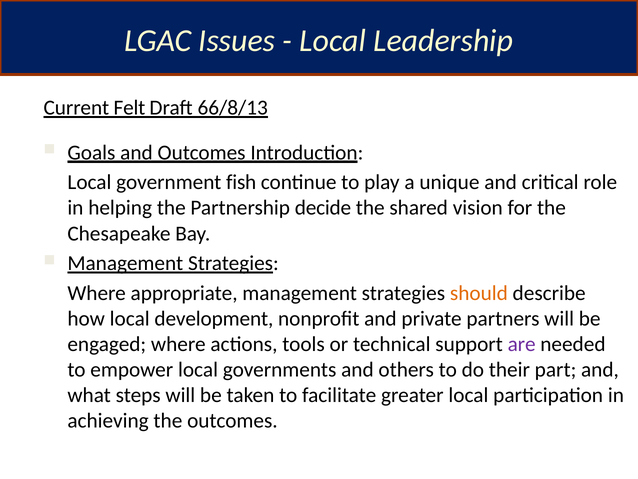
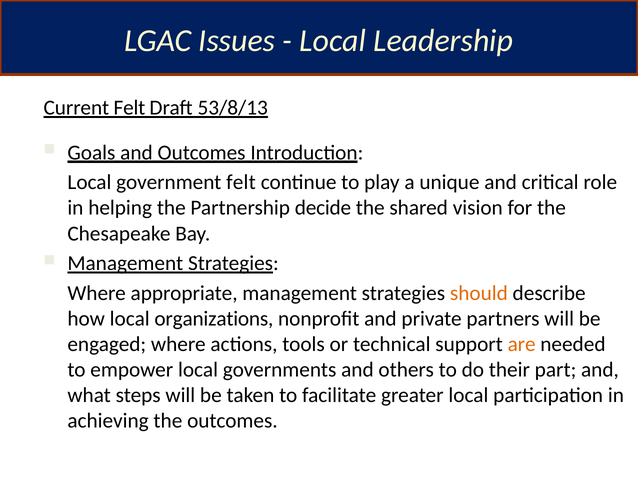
66/8/13: 66/8/13 -> 53/8/13
government fish: fish -> felt
development: development -> organizations
are colour: purple -> orange
